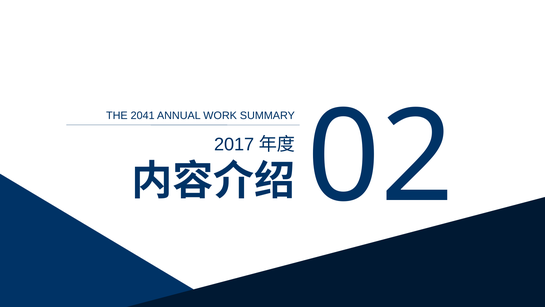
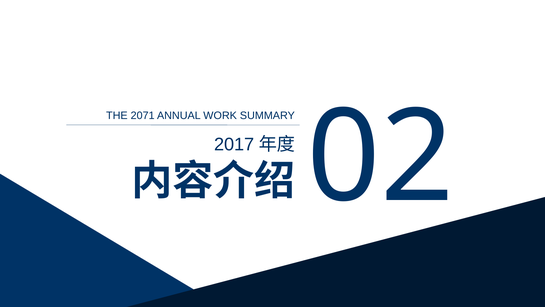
2041: 2041 -> 2071
